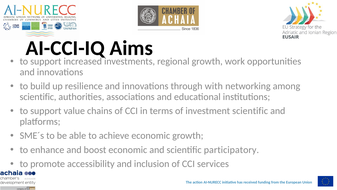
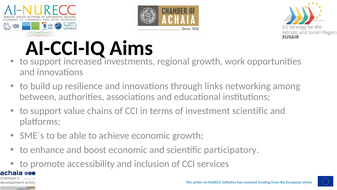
with: with -> links
scientific at (38, 97): scientific -> between
